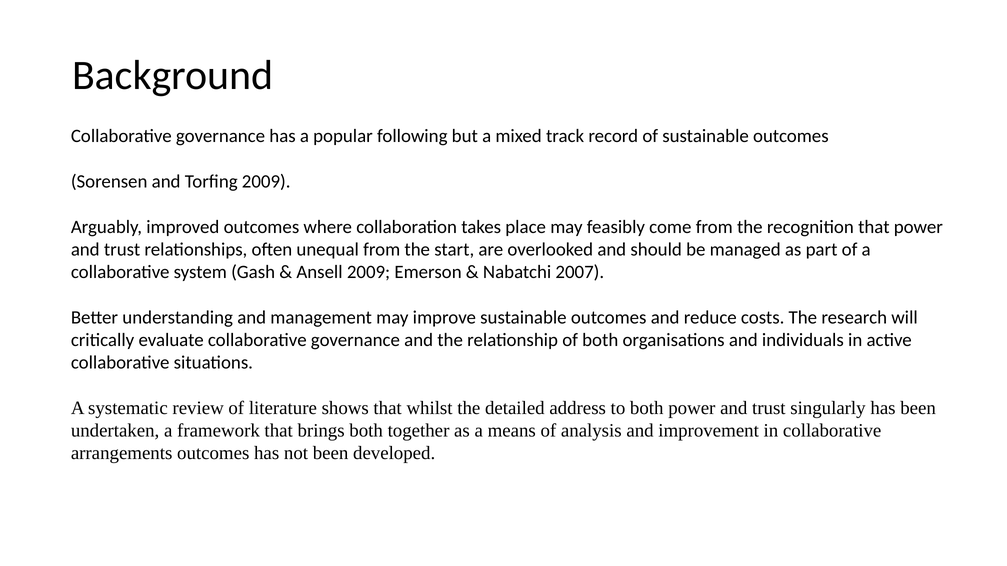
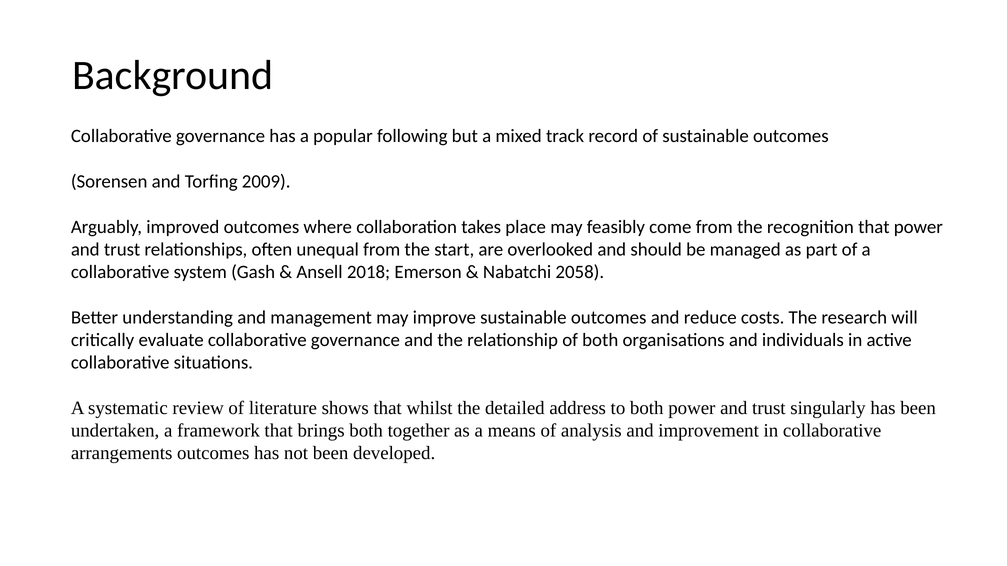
Ansell 2009: 2009 -> 2018
2007: 2007 -> 2058
